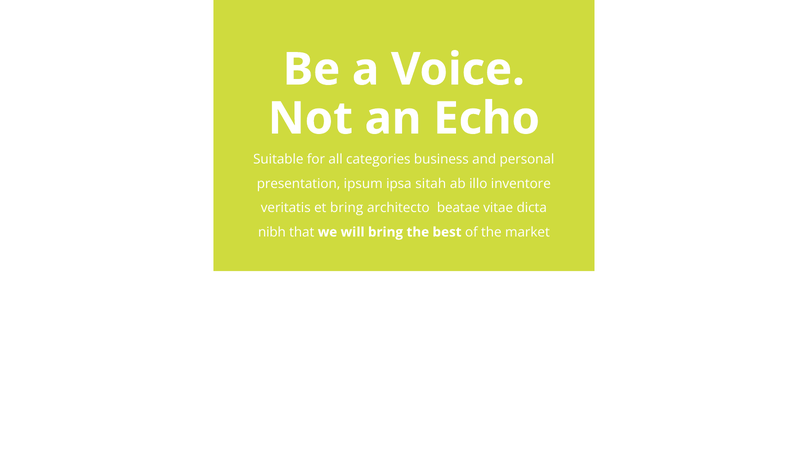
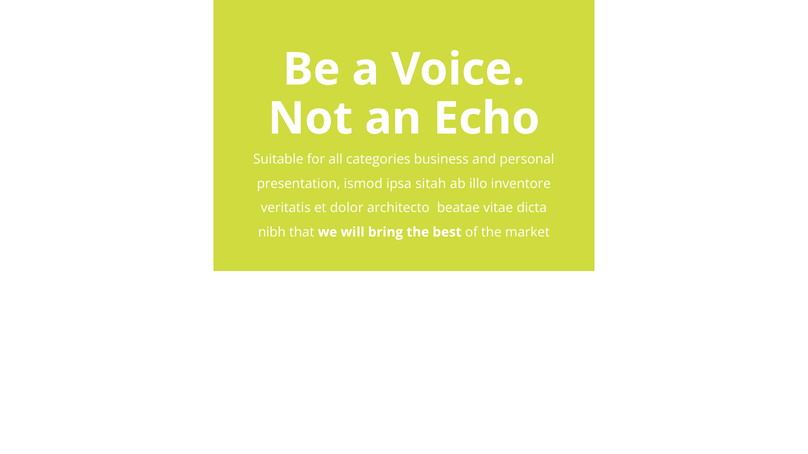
ipsum: ipsum -> ismod
et bring: bring -> dolor
